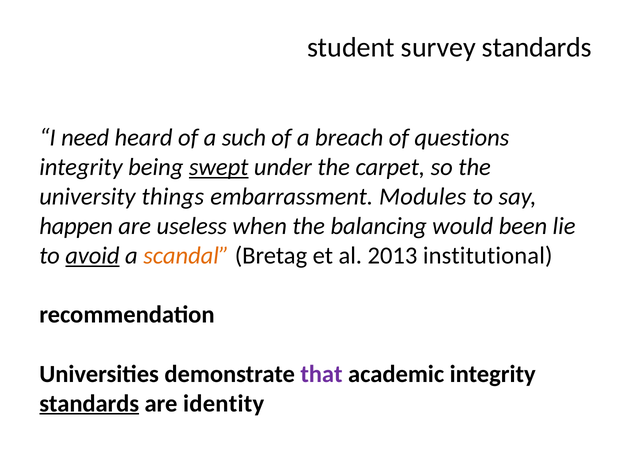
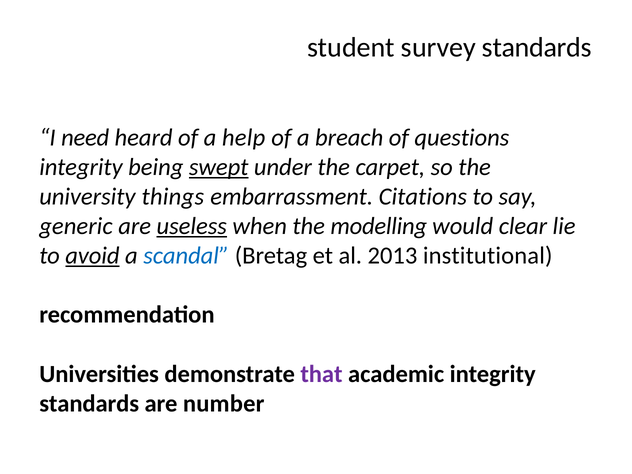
such: such -> help
Modules: Modules -> Citations
happen: happen -> generic
useless underline: none -> present
balancing: balancing -> modelling
been: been -> clear
scandal colour: orange -> blue
standards at (89, 403) underline: present -> none
identity: identity -> number
